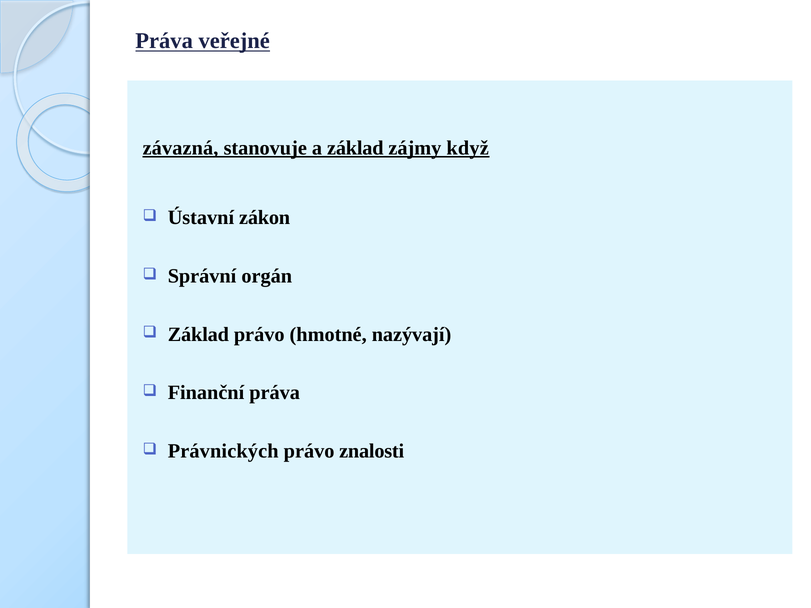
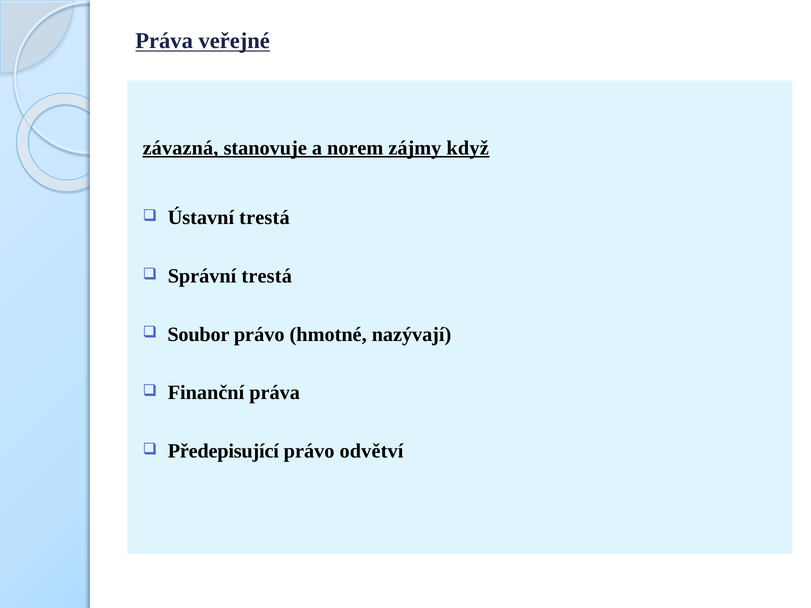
a základ: základ -> norem
Ústavní zákon: zákon -> trestá
Správní orgán: orgán -> trestá
Základ at (198, 335): Základ -> Soubor
Právnických: Právnických -> Předepisující
znalosti: znalosti -> odvětví
